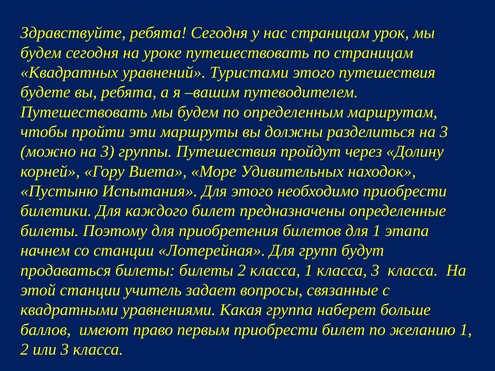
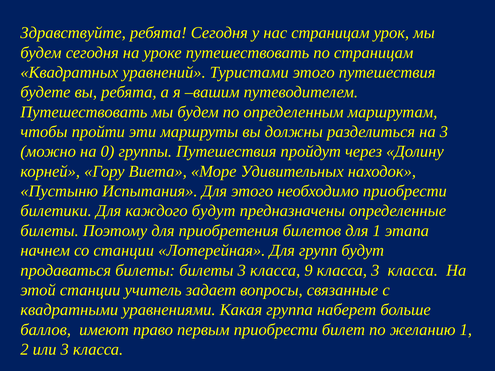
можно на 3: 3 -> 0
каждого билет: билет -> будут
билеты 2: 2 -> 3
класса 1: 1 -> 9
